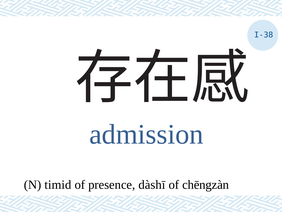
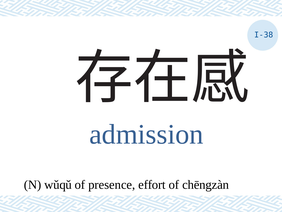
timid: timid -> wǔqǔ
dàshī: dàshī -> effort
